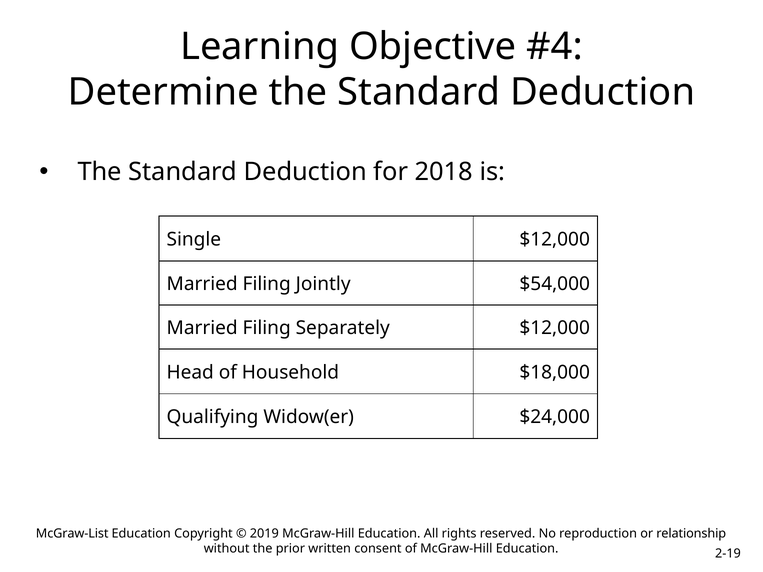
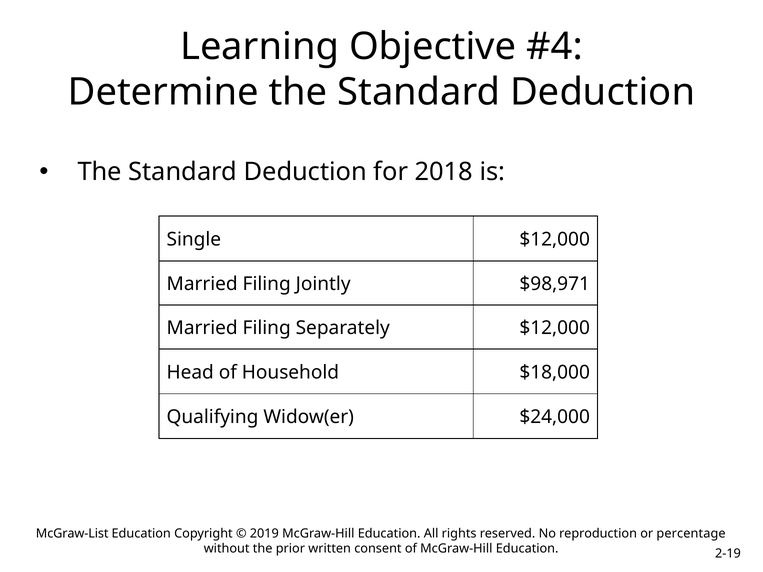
$54,000: $54,000 -> $98,971
relationship: relationship -> percentage
